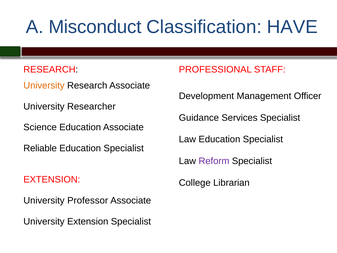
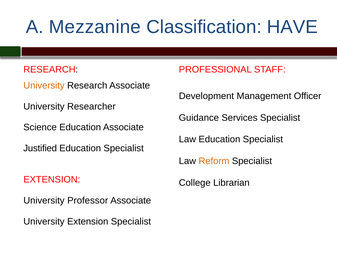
Misconduct: Misconduct -> Mezzanine
Reliable: Reliable -> Justified
Reform colour: purple -> orange
